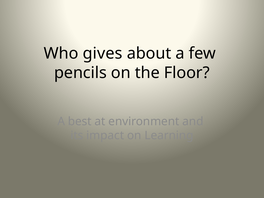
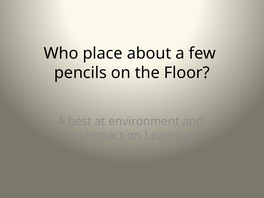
gives: gives -> place
